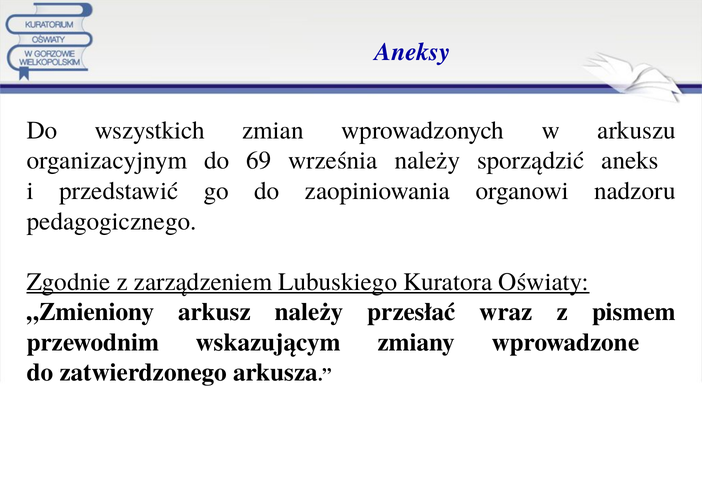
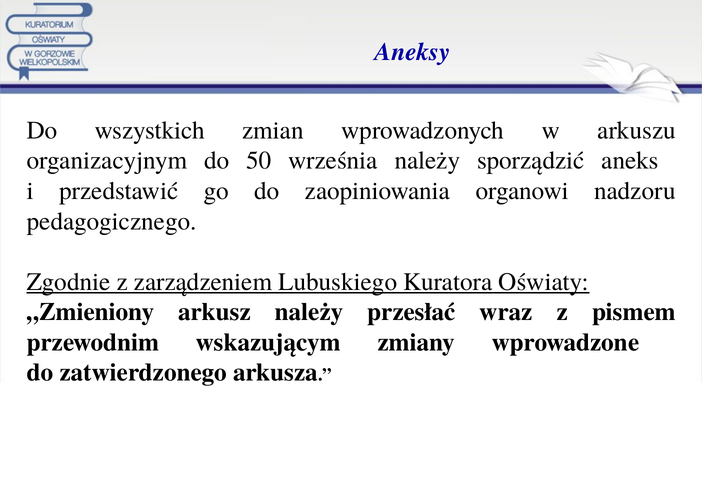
69: 69 -> 50
